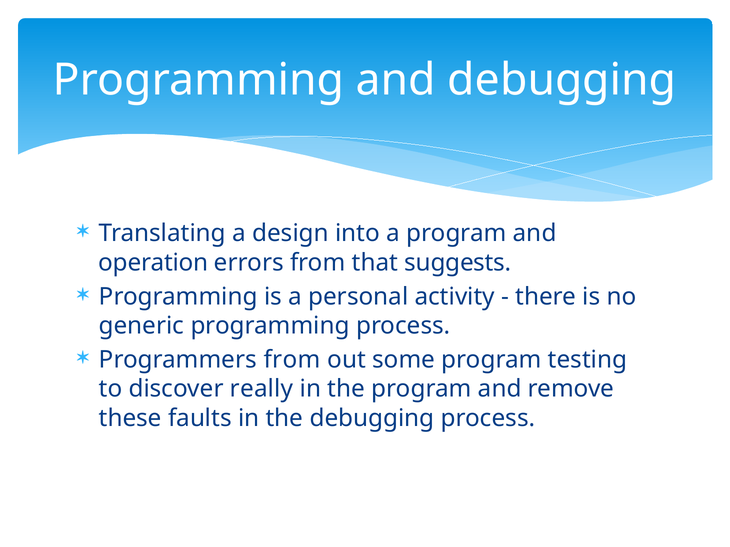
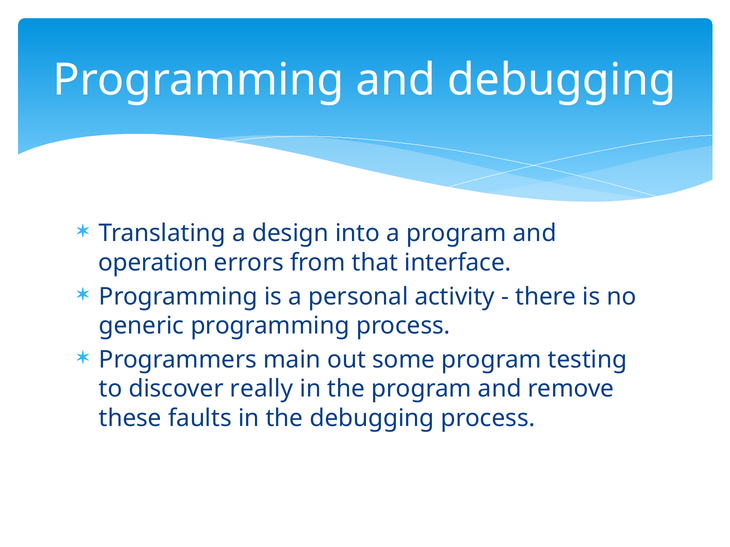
suggests: suggests -> interface
Programmers from: from -> main
